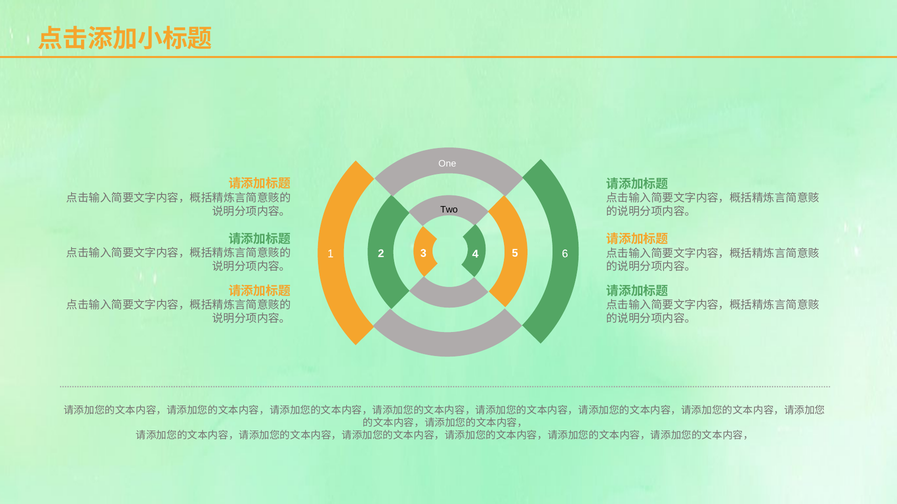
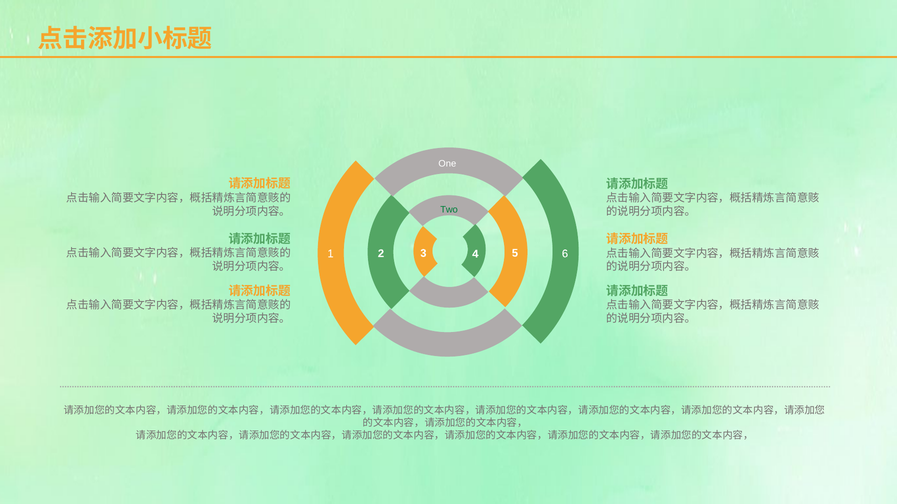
Two colour: black -> green
